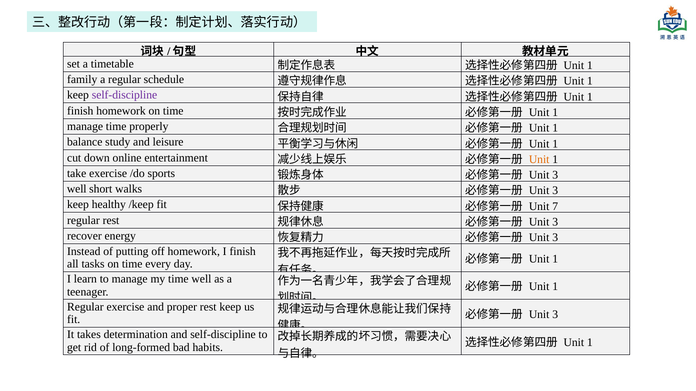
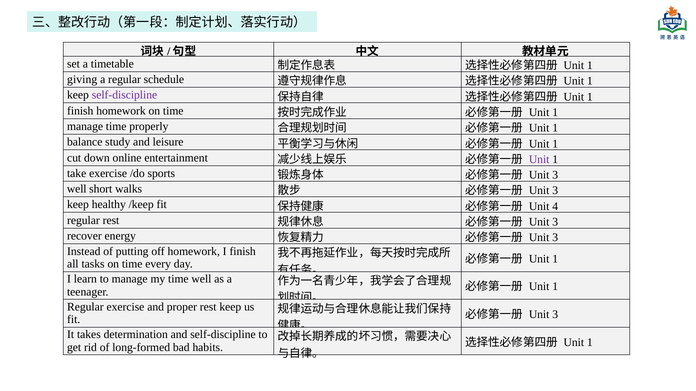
family: family -> giving
Unit at (539, 160) colour: orange -> purple
7: 7 -> 4
